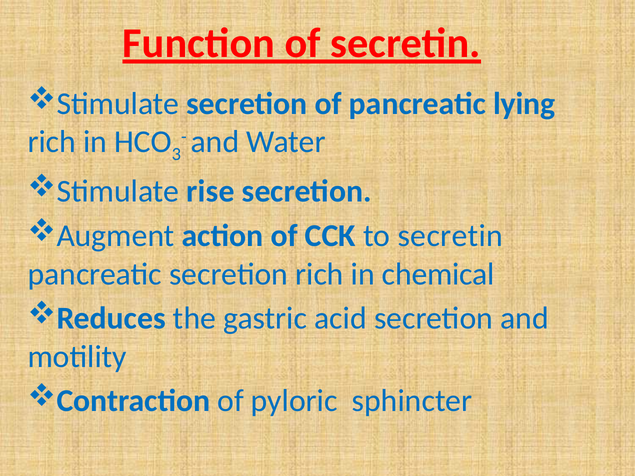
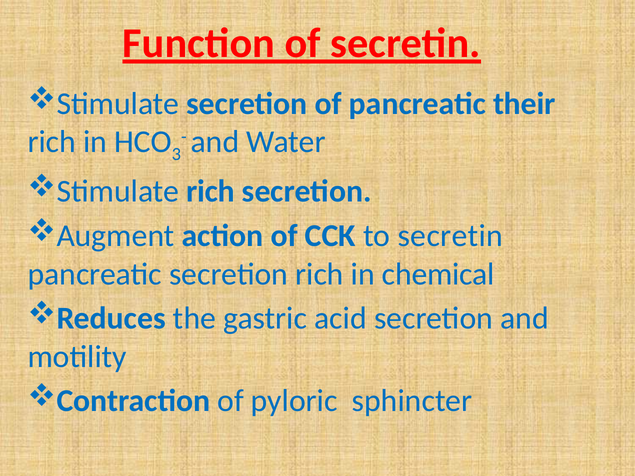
lying: lying -> their
Stimulate rise: rise -> rich
